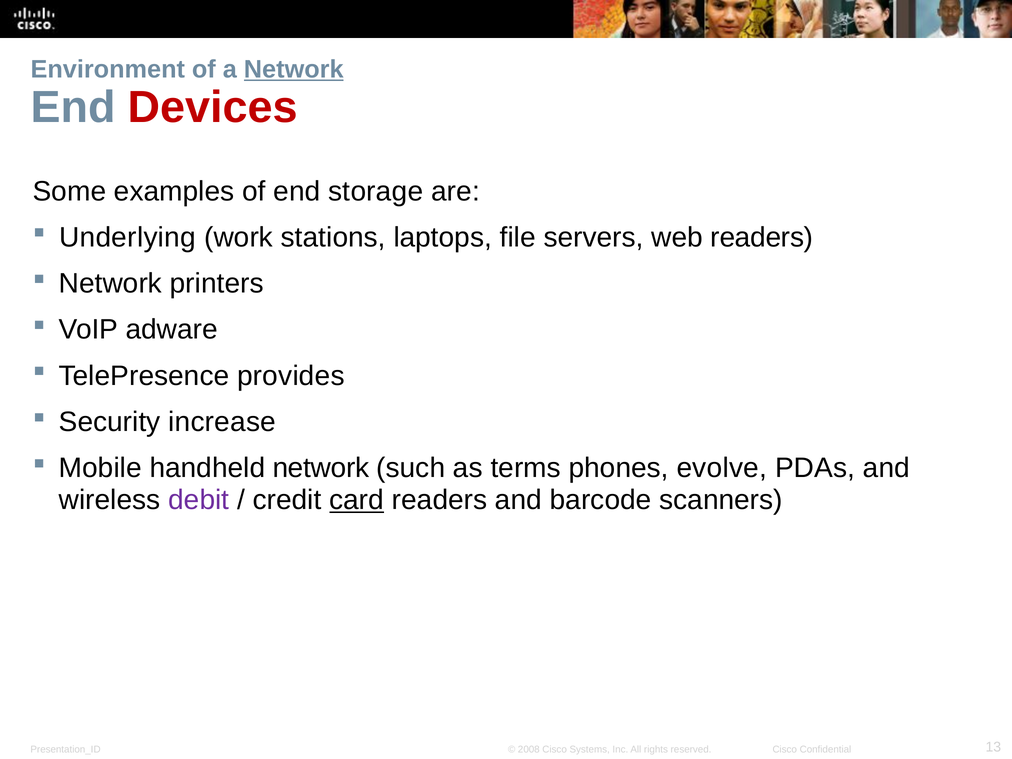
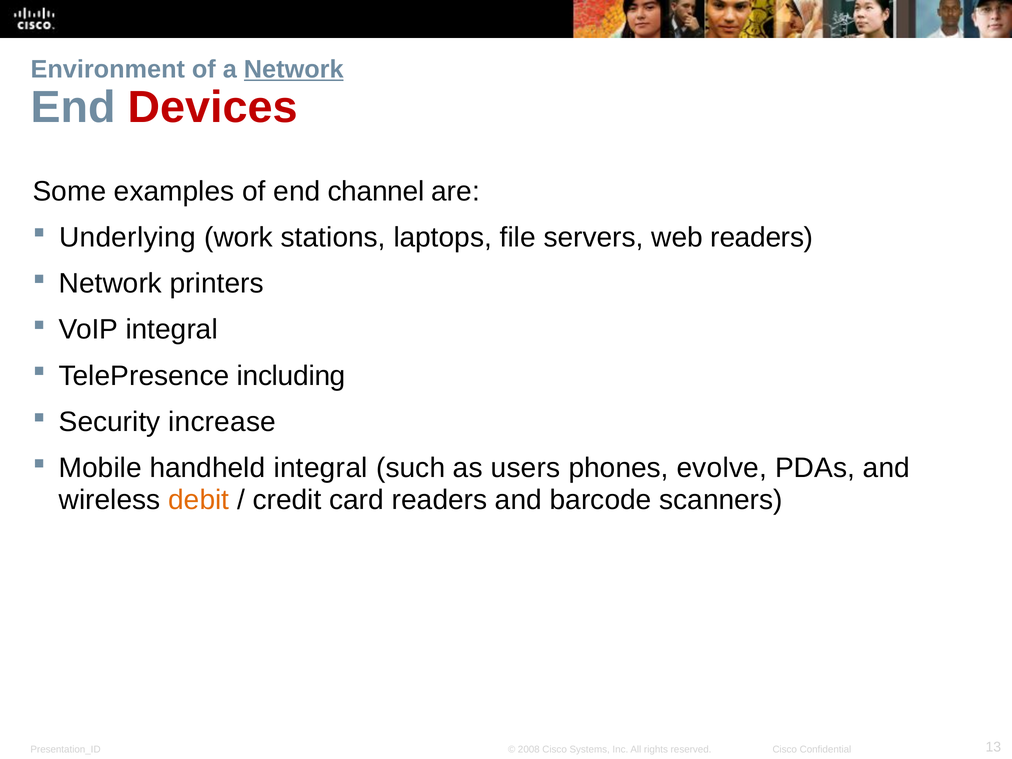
storage: storage -> channel
VoIP adware: adware -> integral
provides: provides -> including
handheld network: network -> integral
terms: terms -> users
debit colour: purple -> orange
card underline: present -> none
